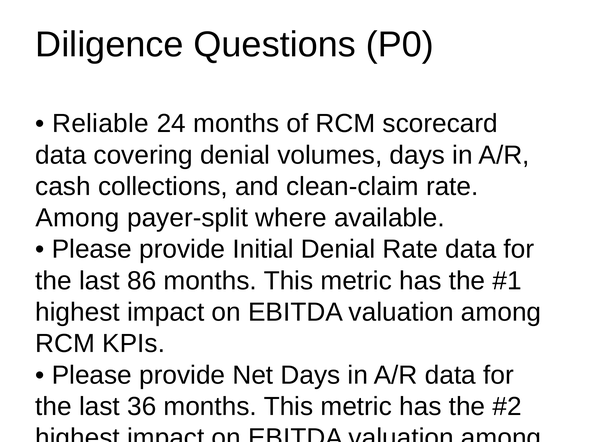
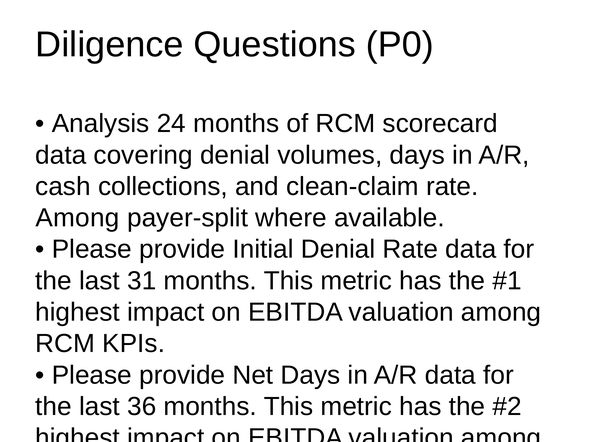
Reliable: Reliable -> Analysis
86: 86 -> 31
